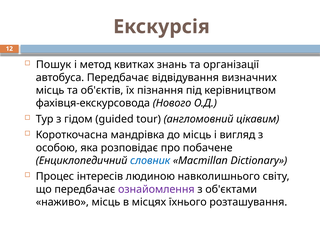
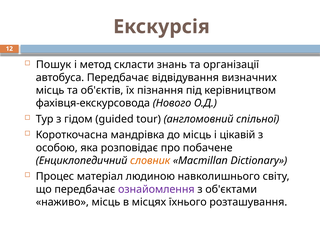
квитках: квитках -> скласти
цікавим: цікавим -> спільної
вигляд: вигляд -> цікавій
словник colour: blue -> orange
інтересів: інтересів -> матеріал
